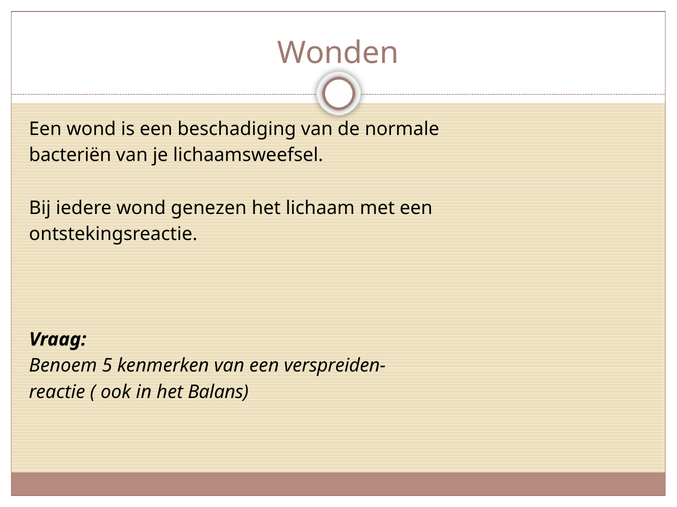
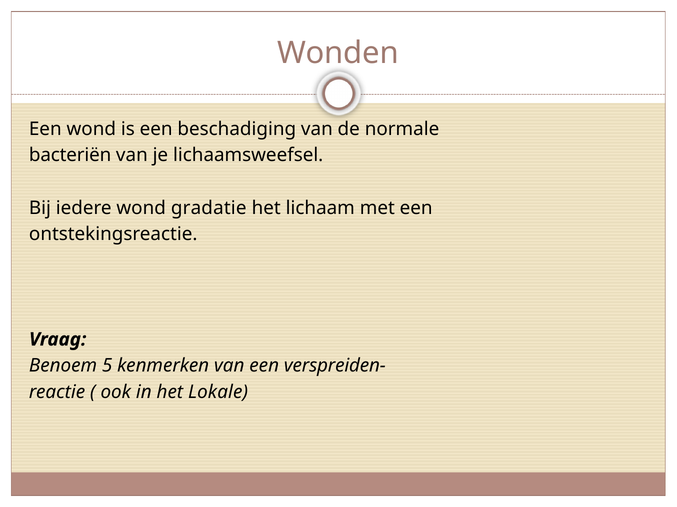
genezen: genezen -> gradatie
Balans: Balans -> Lokale
